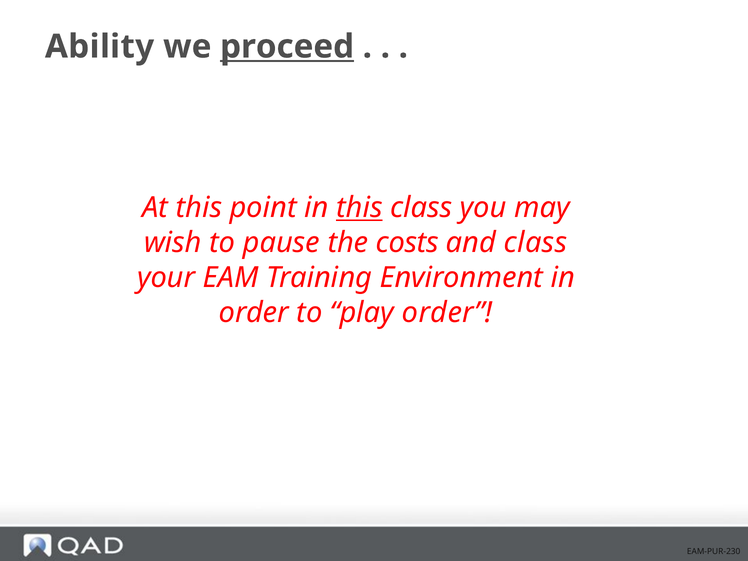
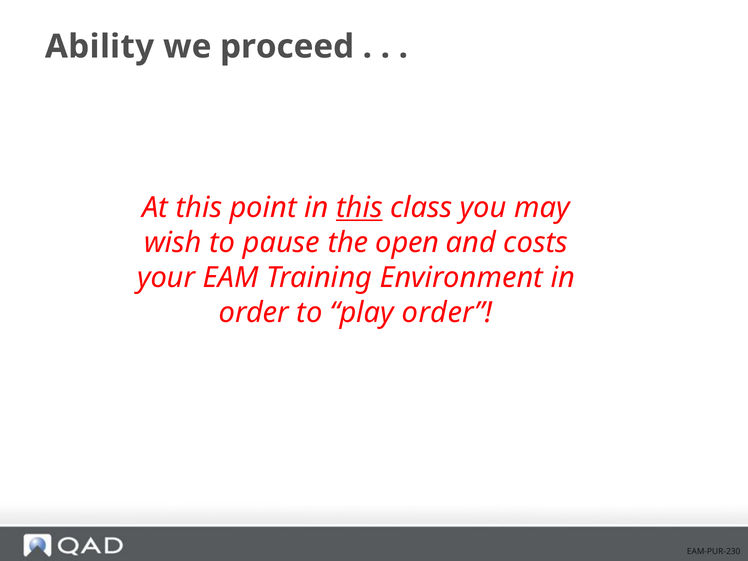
proceed underline: present -> none
costs: costs -> open
and class: class -> costs
